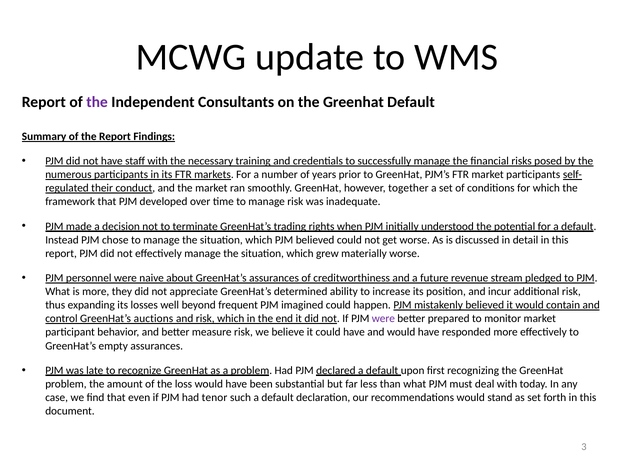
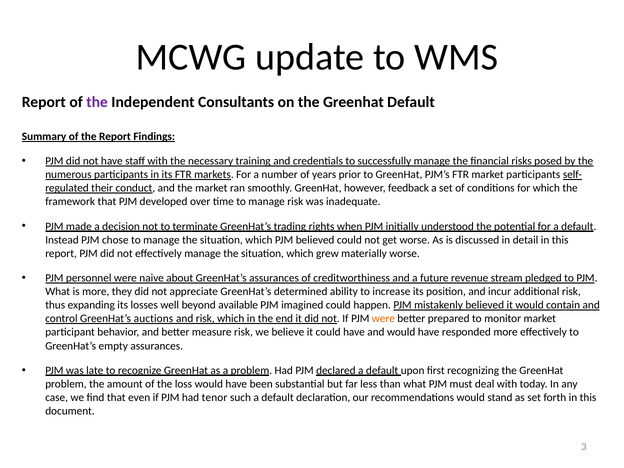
together: together -> feedback
frequent: frequent -> available
were at (383, 319) colour: purple -> orange
